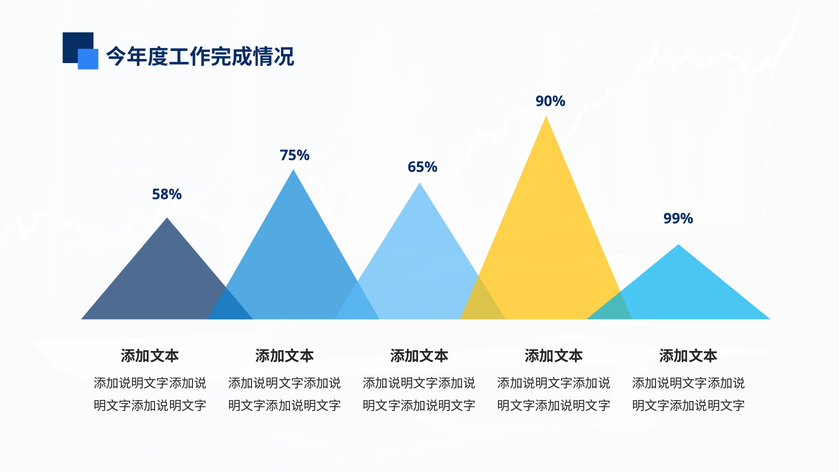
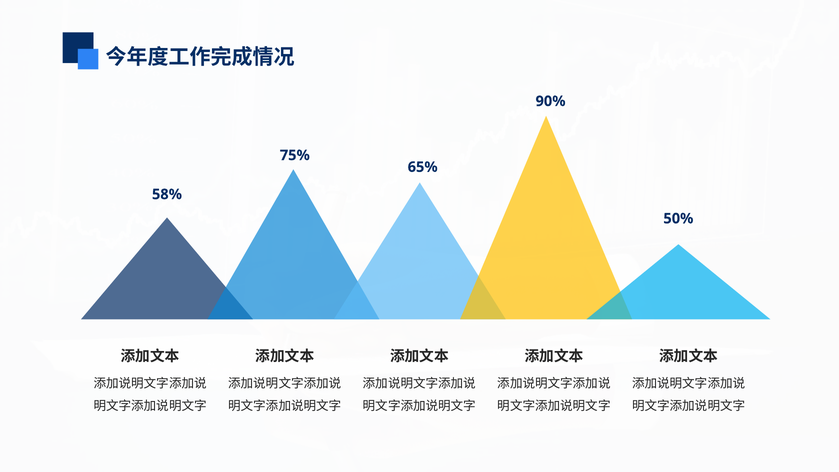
99%: 99% -> 50%
